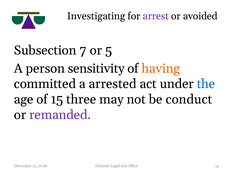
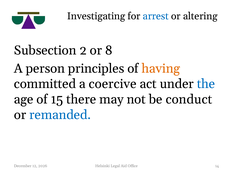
arrest colour: purple -> blue
avoided: avoided -> altering
7: 7 -> 2
5: 5 -> 8
sensitivity: sensitivity -> principles
arrested: arrested -> coercive
three: three -> there
remanded colour: purple -> blue
